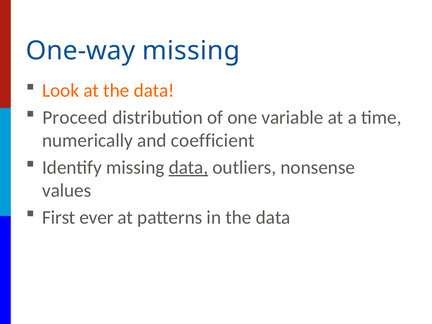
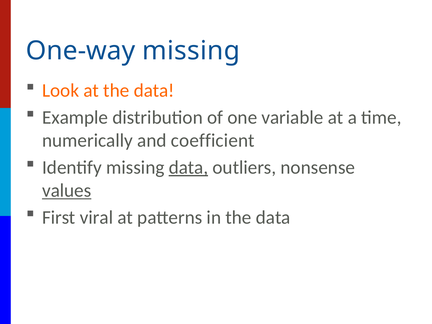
Proceed: Proceed -> Example
values underline: none -> present
ever: ever -> viral
